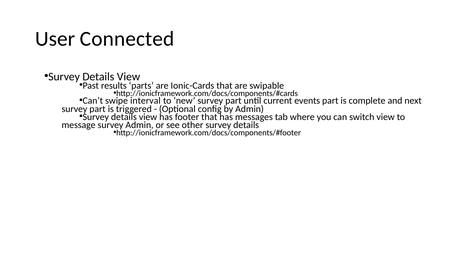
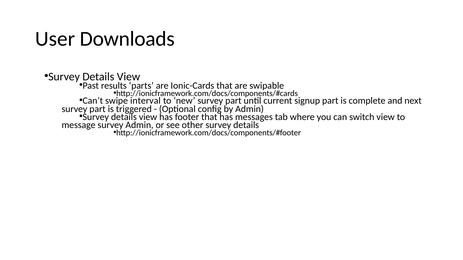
Connected: Connected -> Downloads
events: events -> signup
